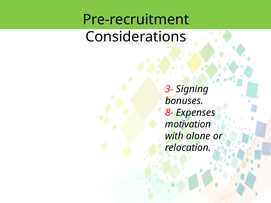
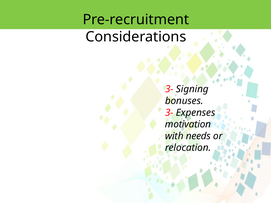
8- at (169, 113): 8- -> 3-
alone: alone -> needs
